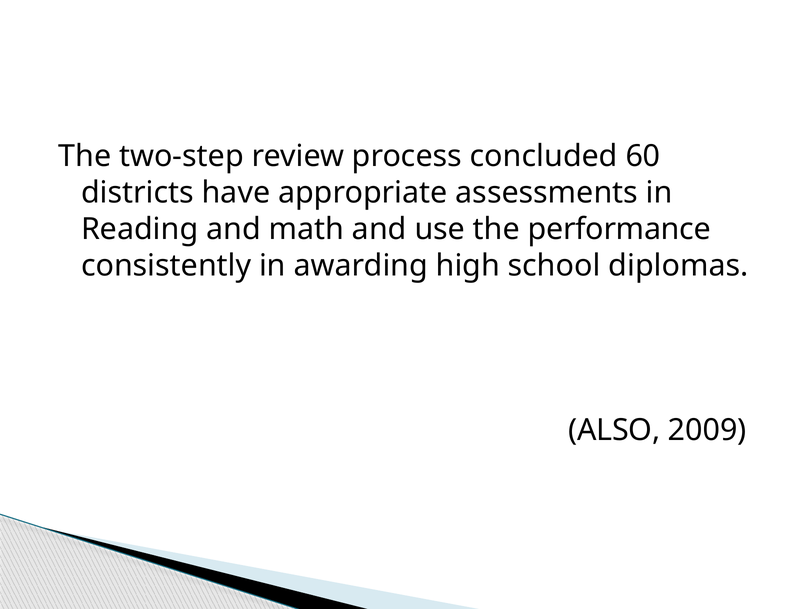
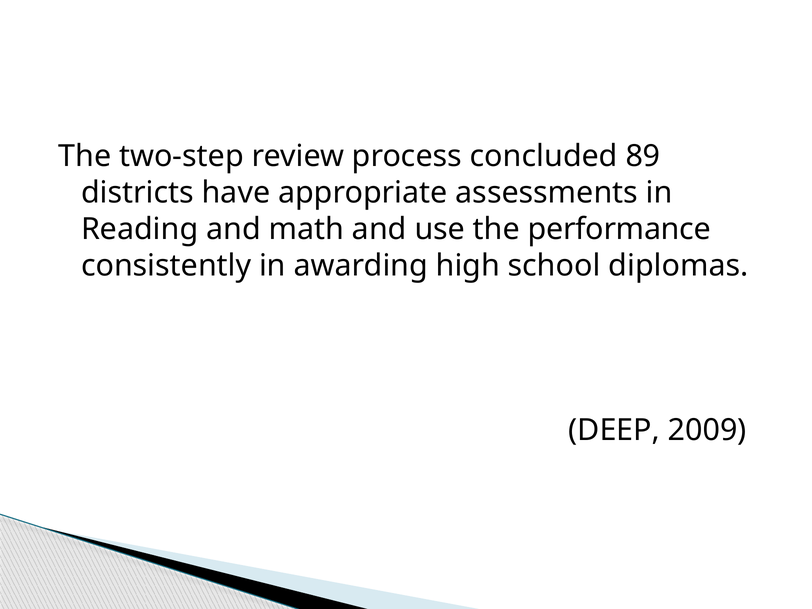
60: 60 -> 89
ALSO: ALSO -> DEEP
